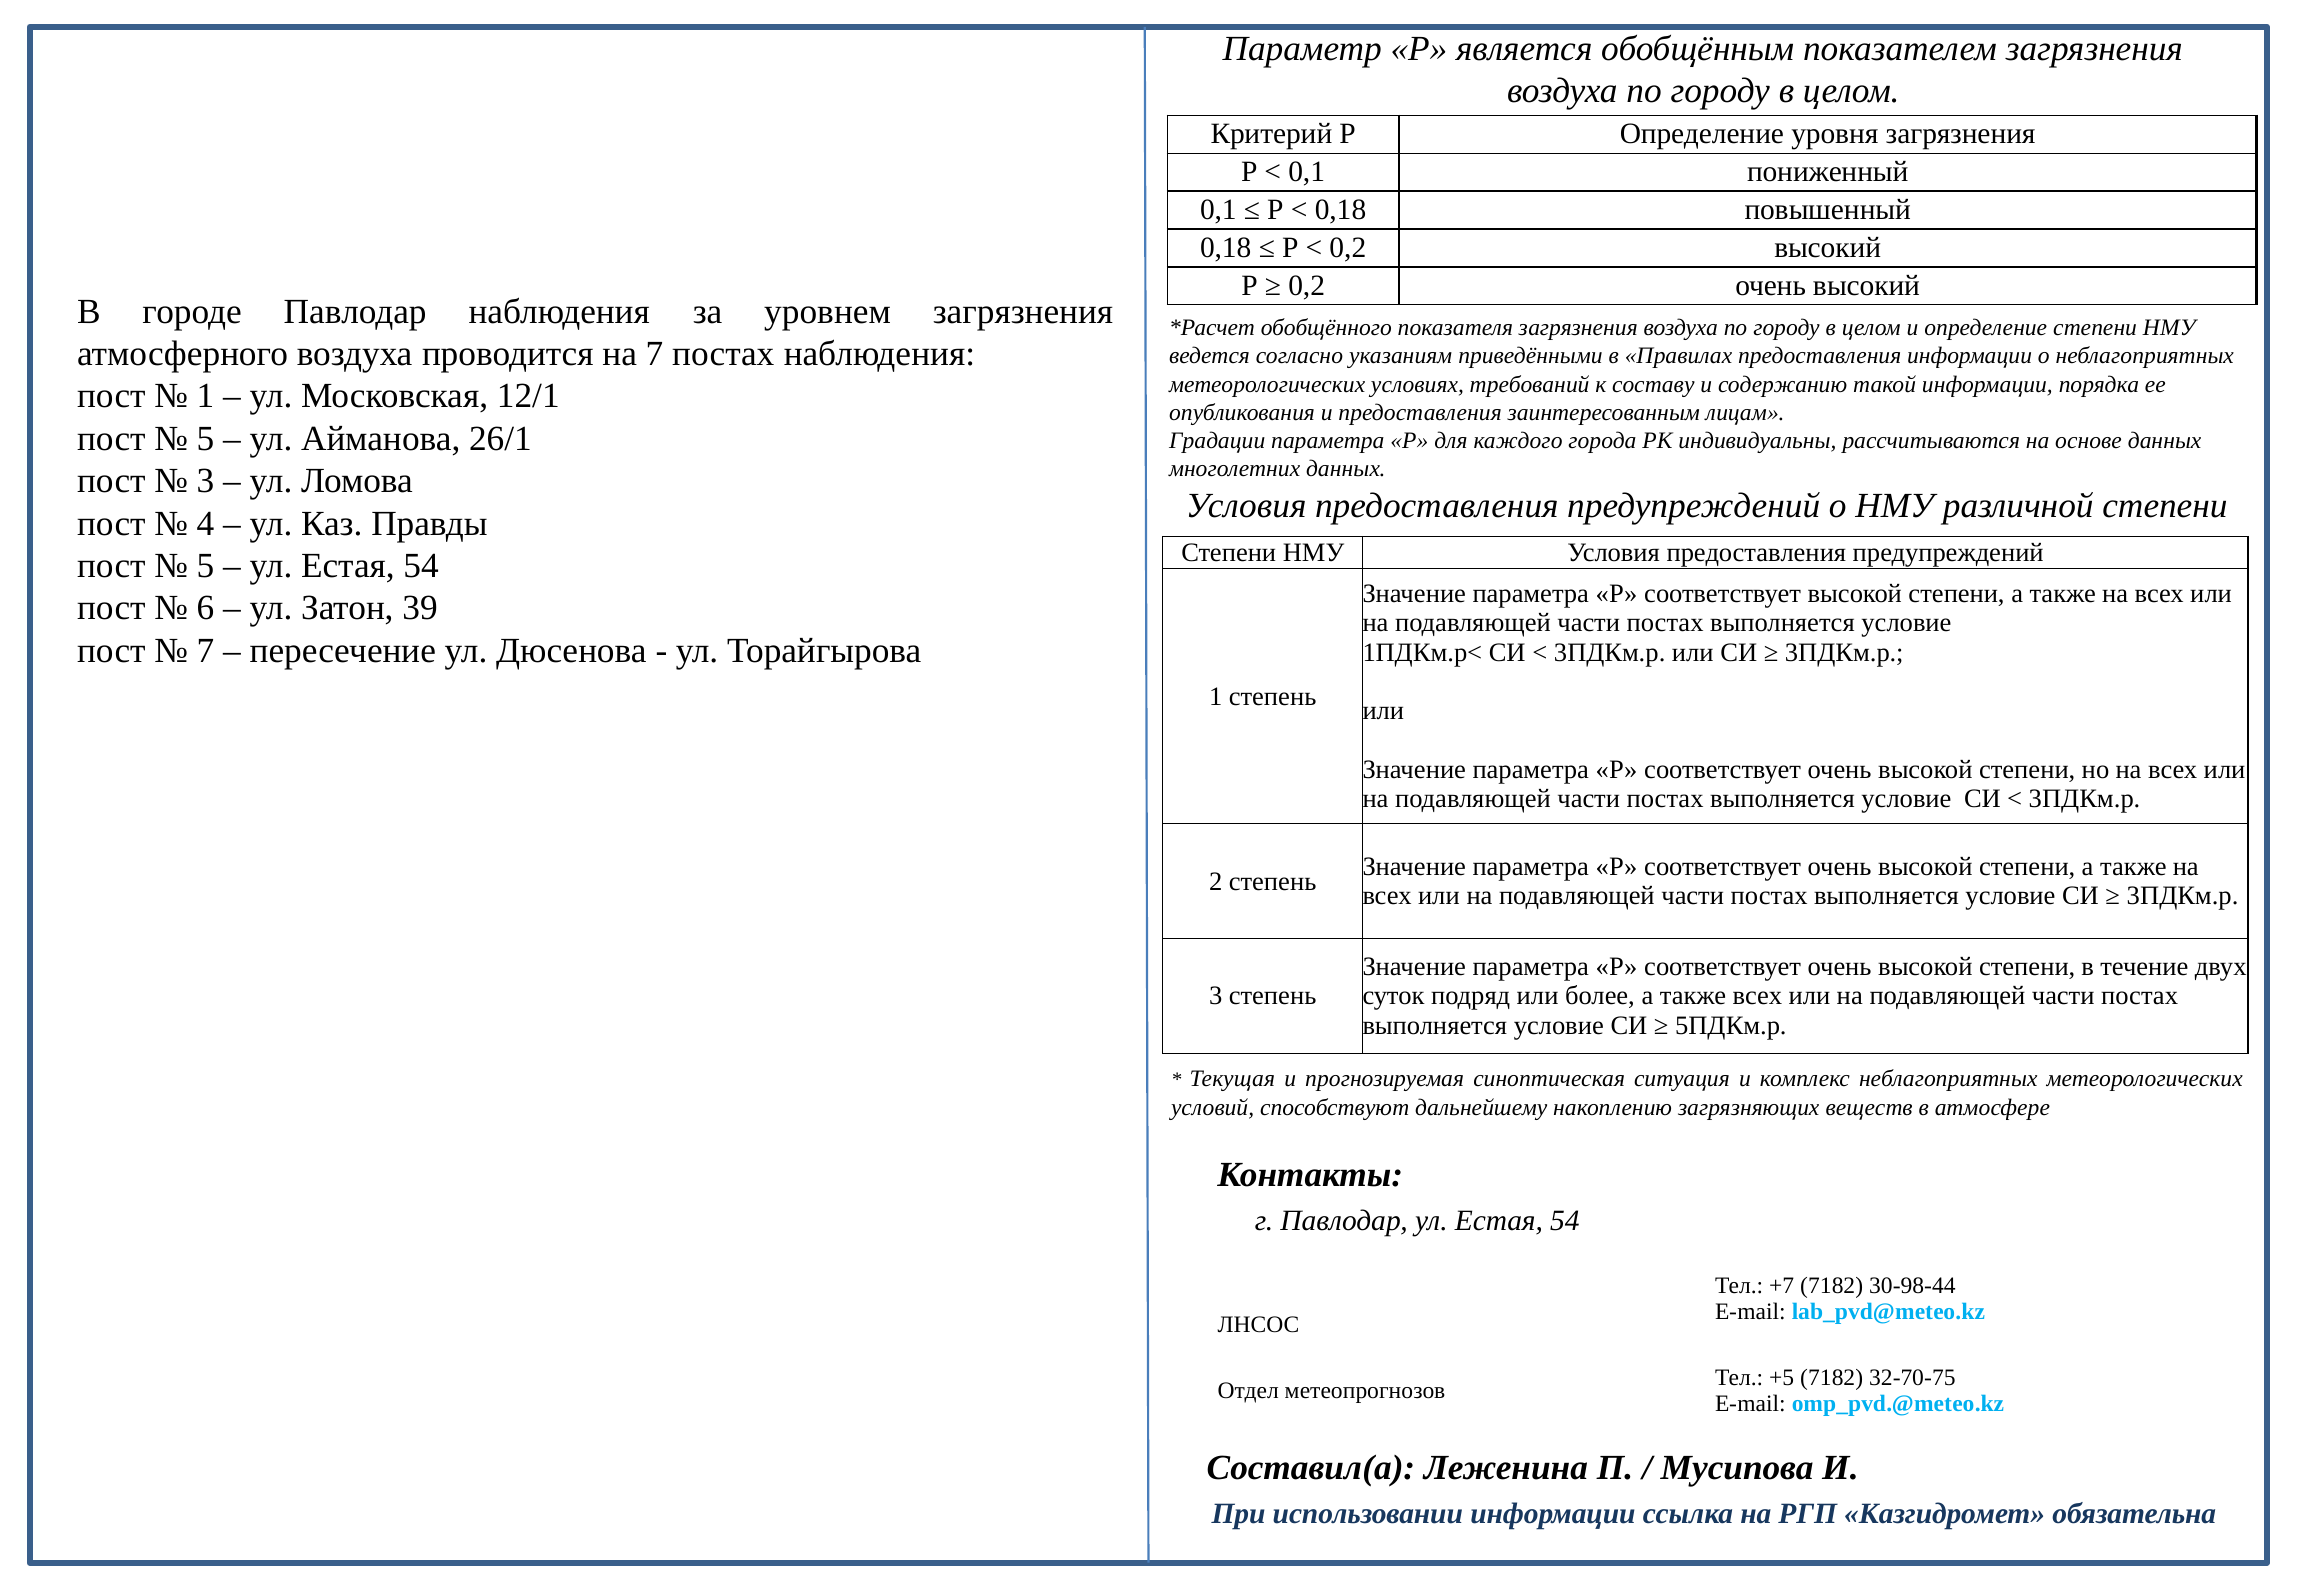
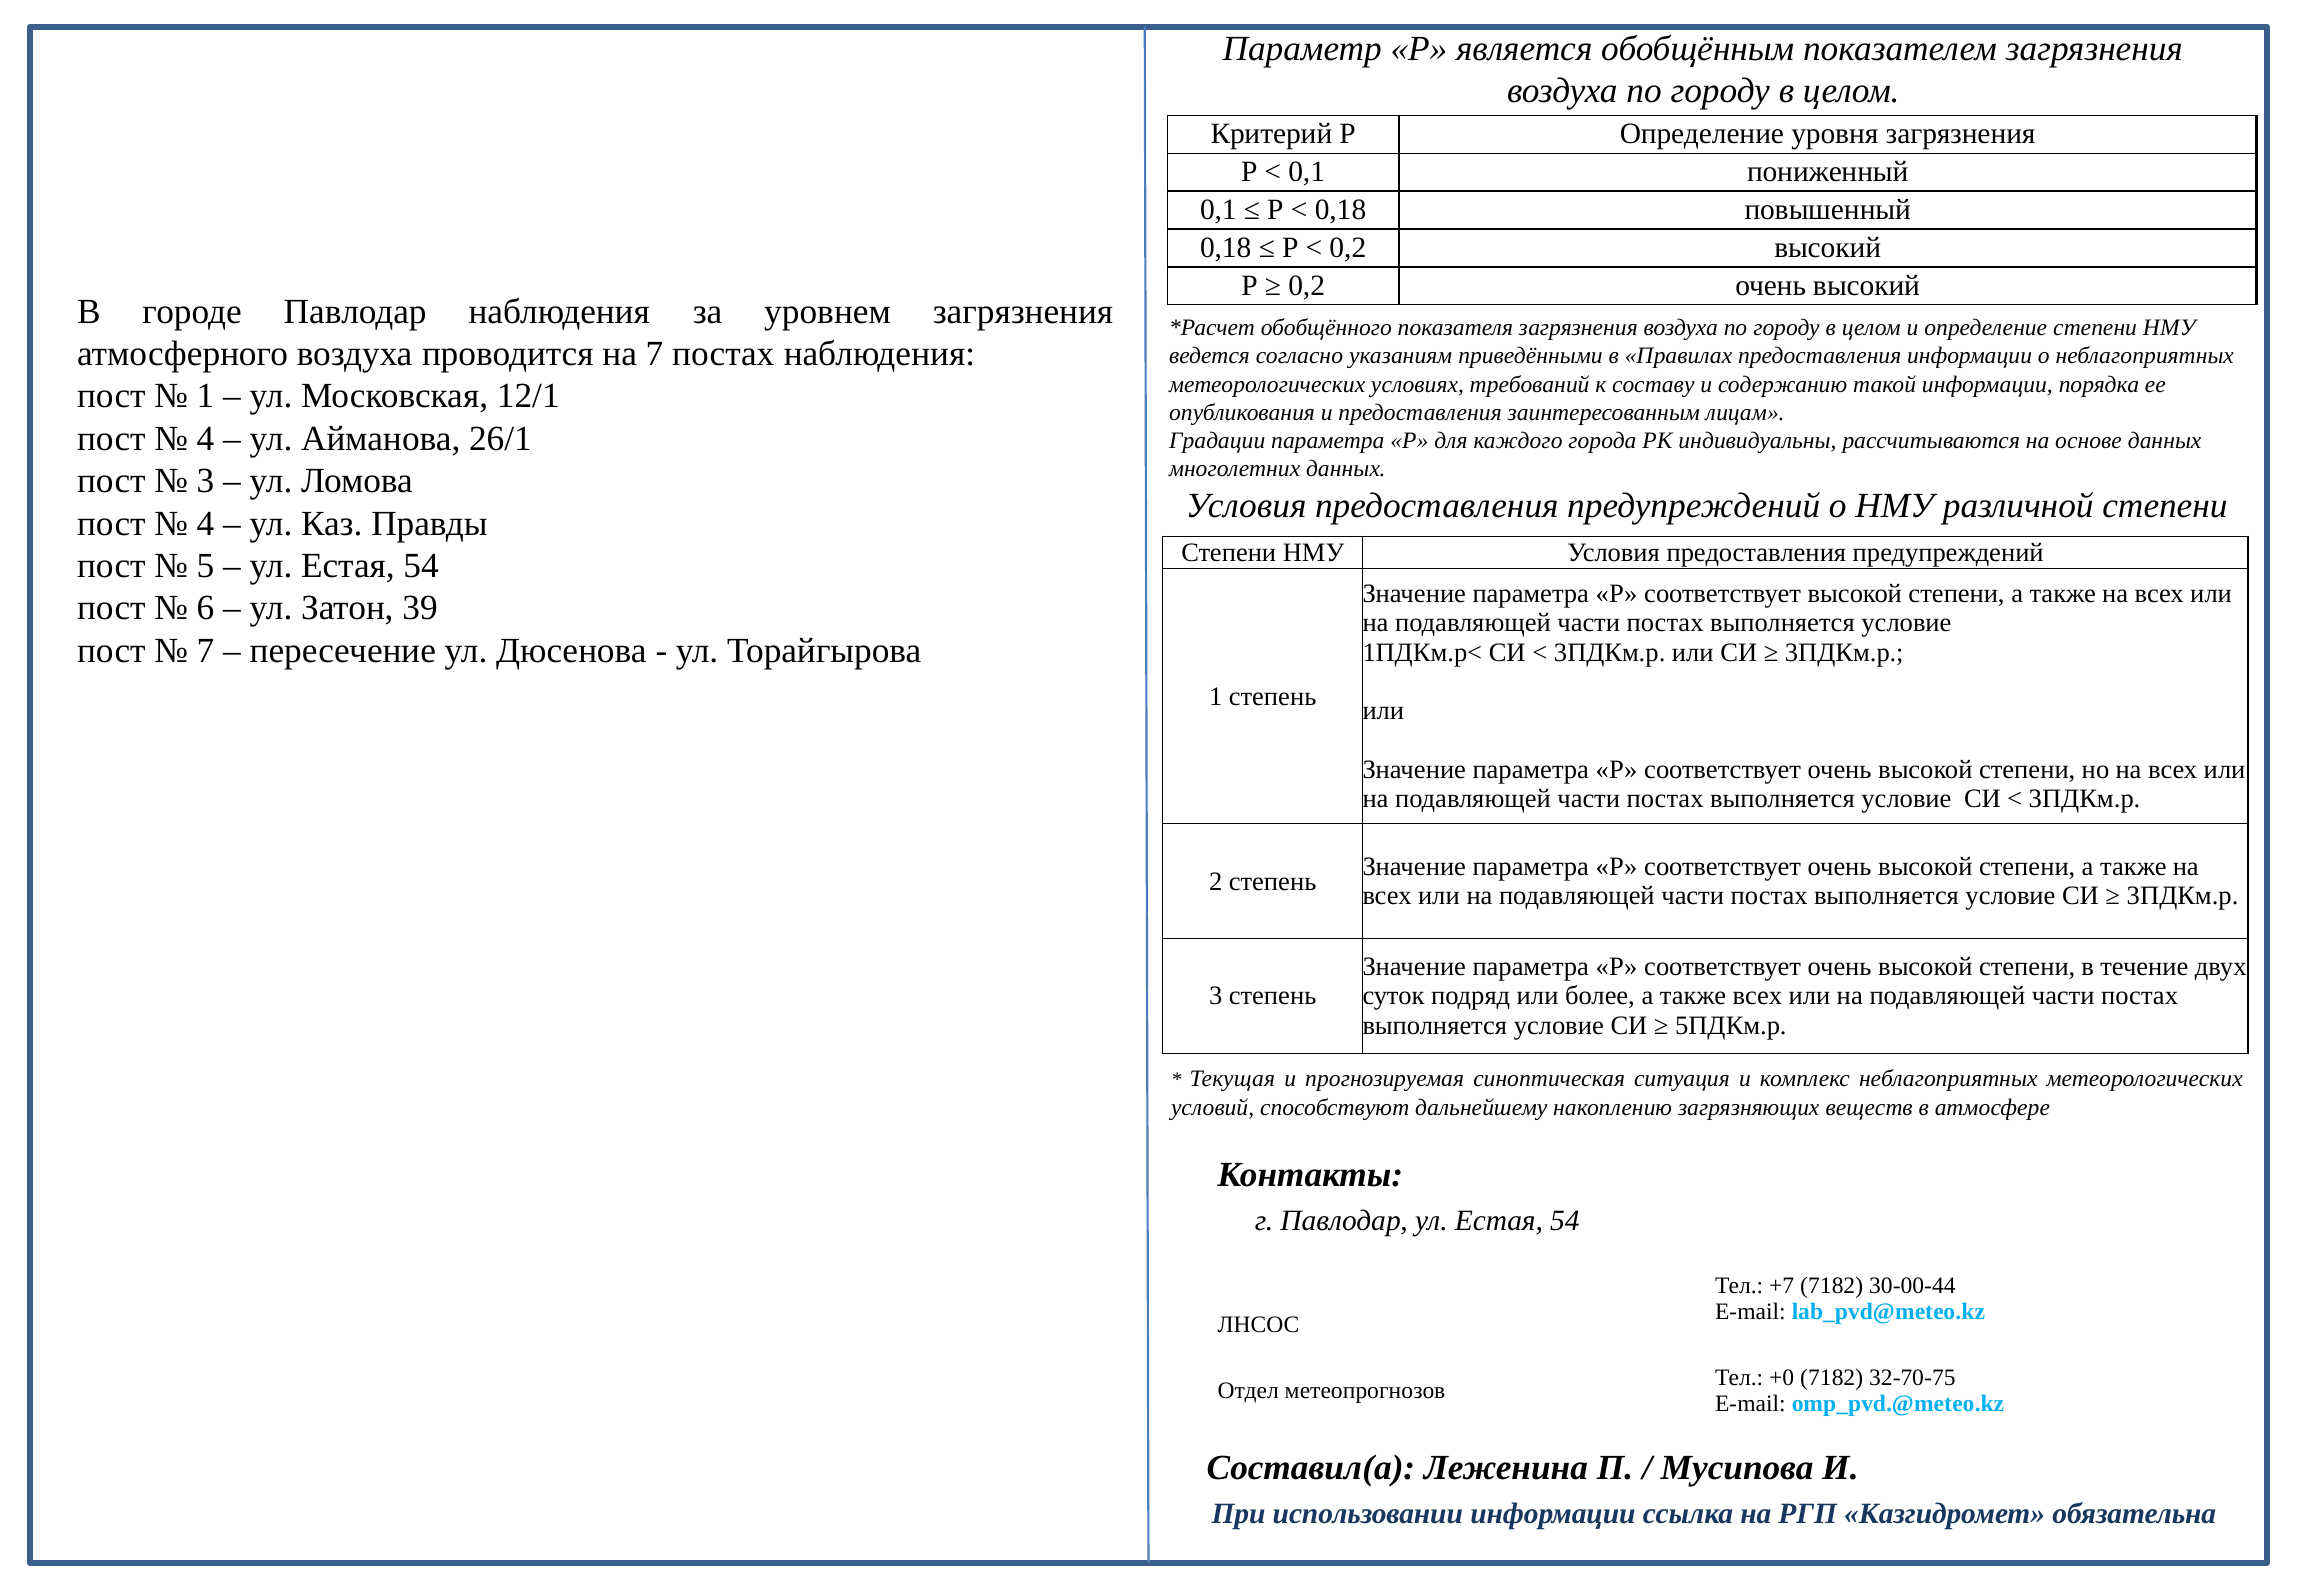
5 at (206, 439): 5 -> 4
30-98-44: 30-98-44 -> 30-00-44
+5: +5 -> +0
